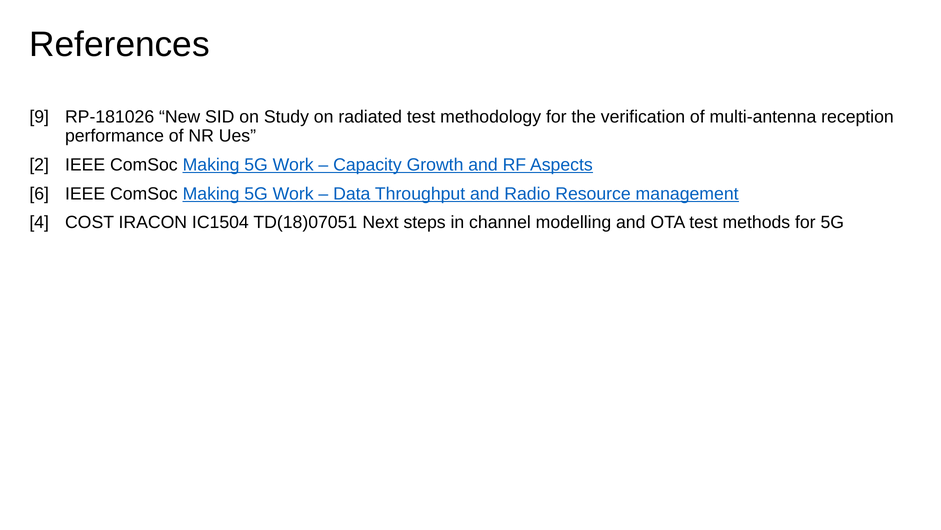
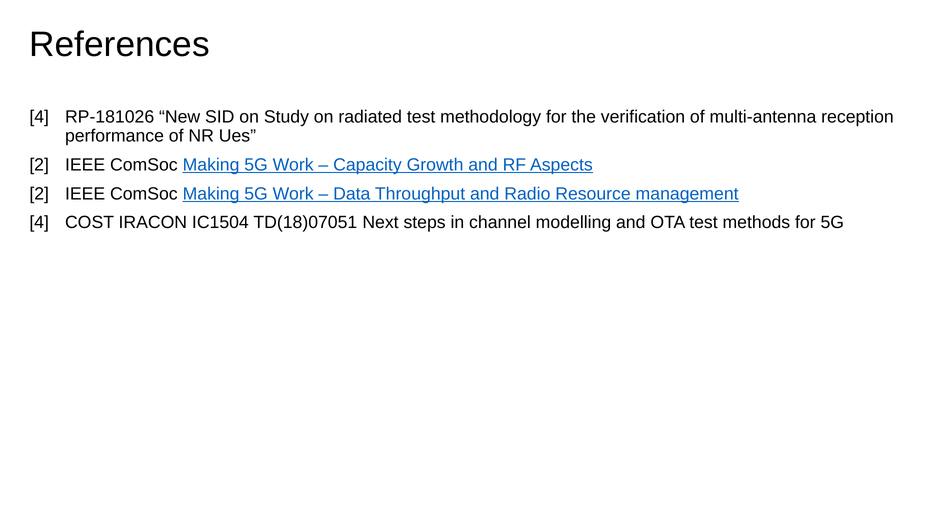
9 at (39, 117): 9 -> 4
6 at (39, 194): 6 -> 2
